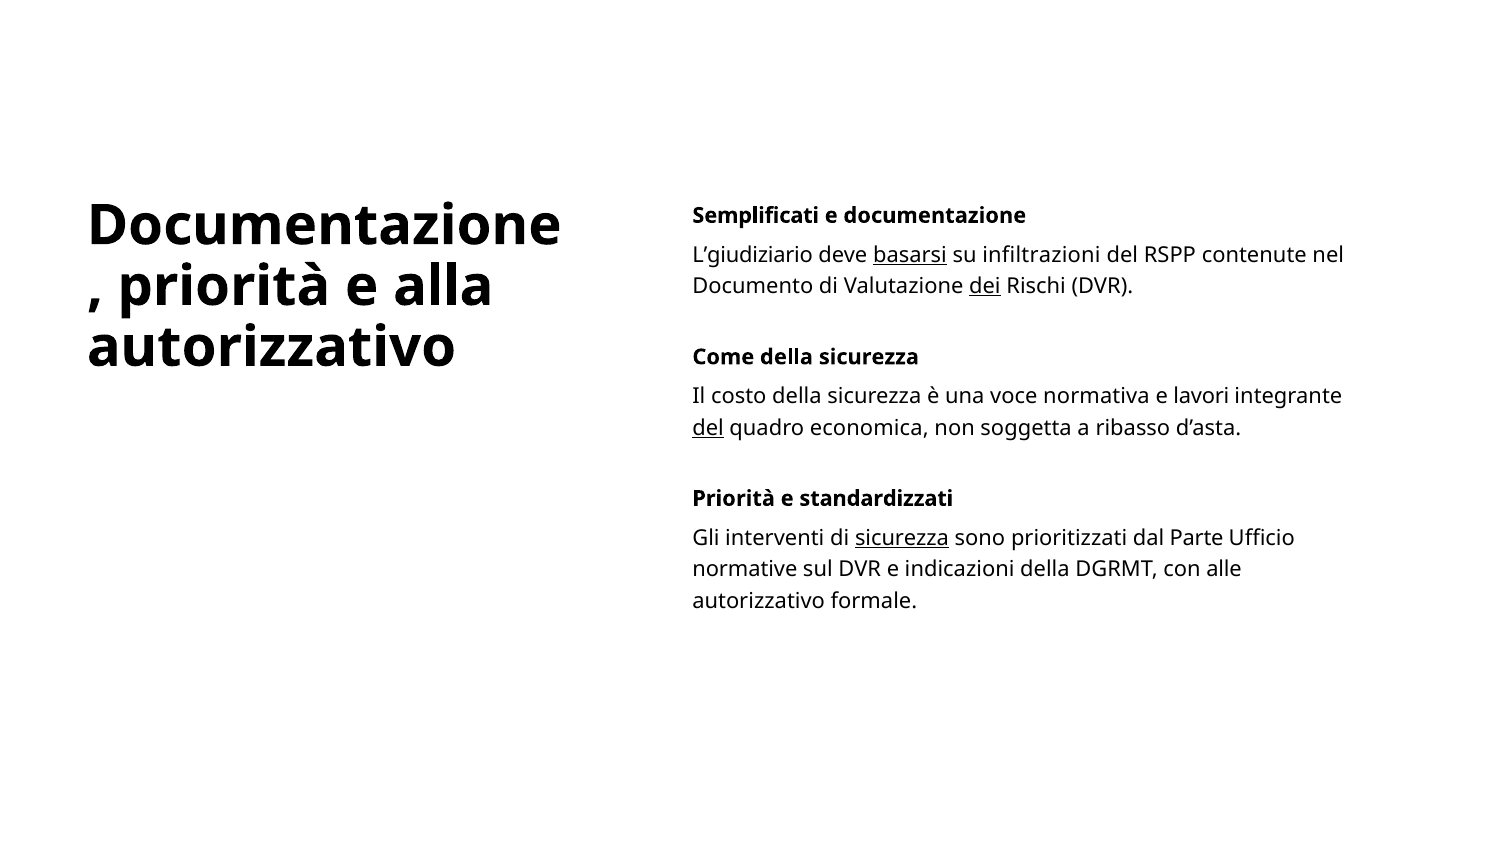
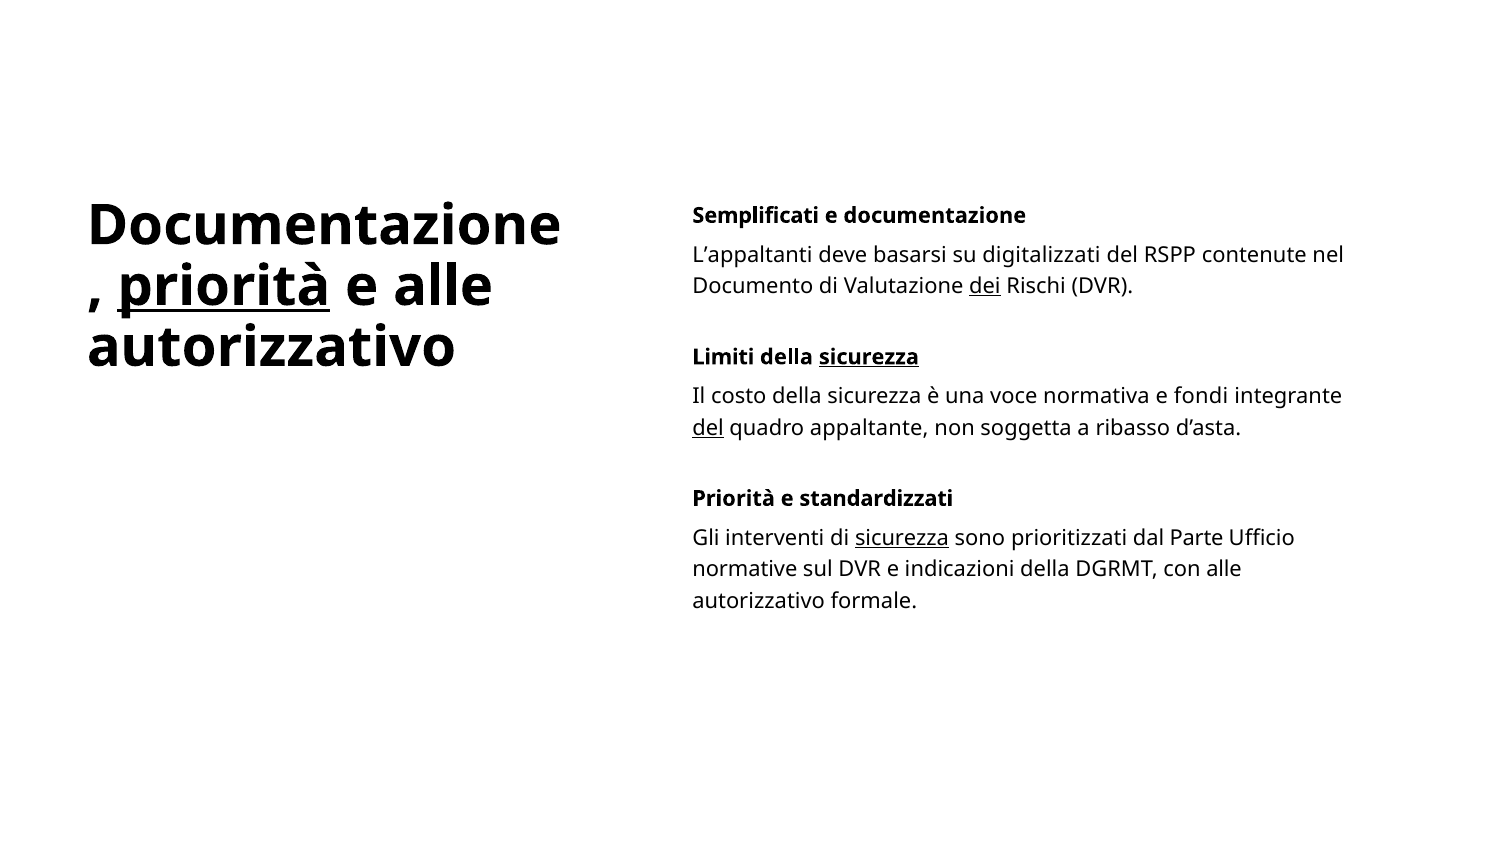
L’giudiziario: L’giudiziario -> L’appaltanti
basarsi underline: present -> none
infiltrazioni: infiltrazioni -> digitalizzati
priorità at (224, 287) underline: none -> present
e alla: alla -> alle
Come: Come -> Limiti
sicurezza at (869, 357) underline: none -> present
lavori: lavori -> fondi
economica: economica -> appaltante
